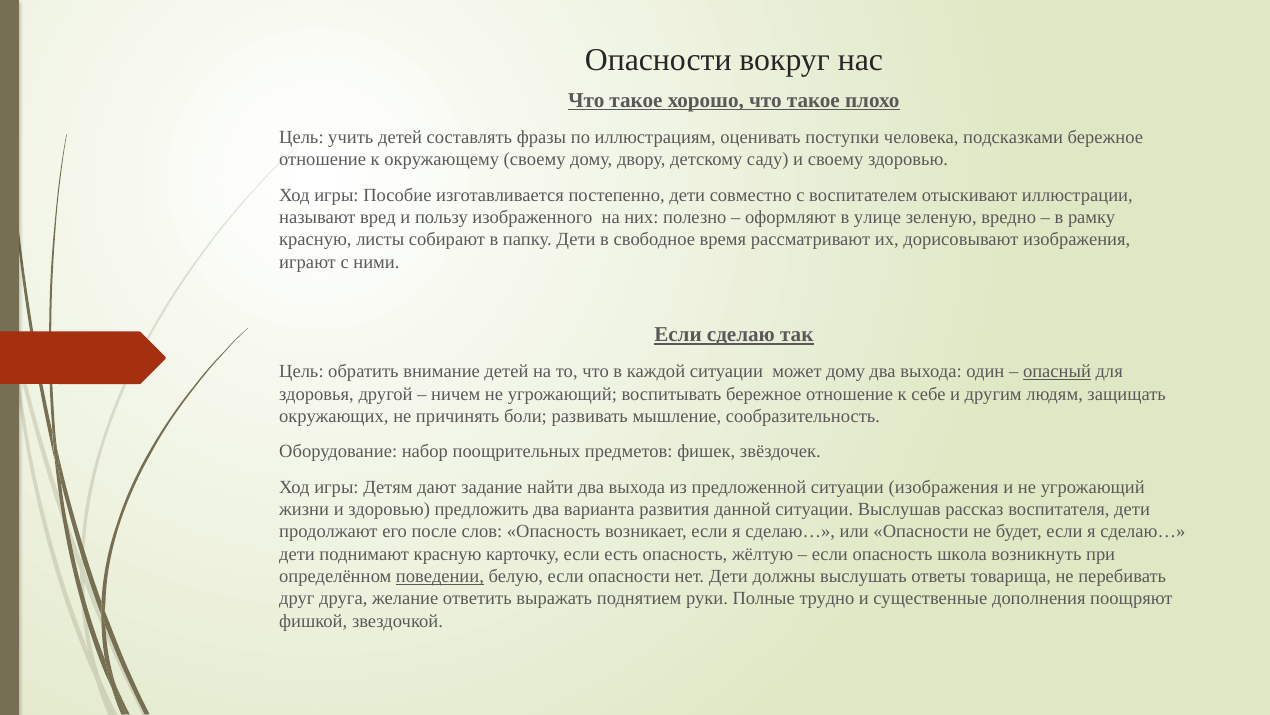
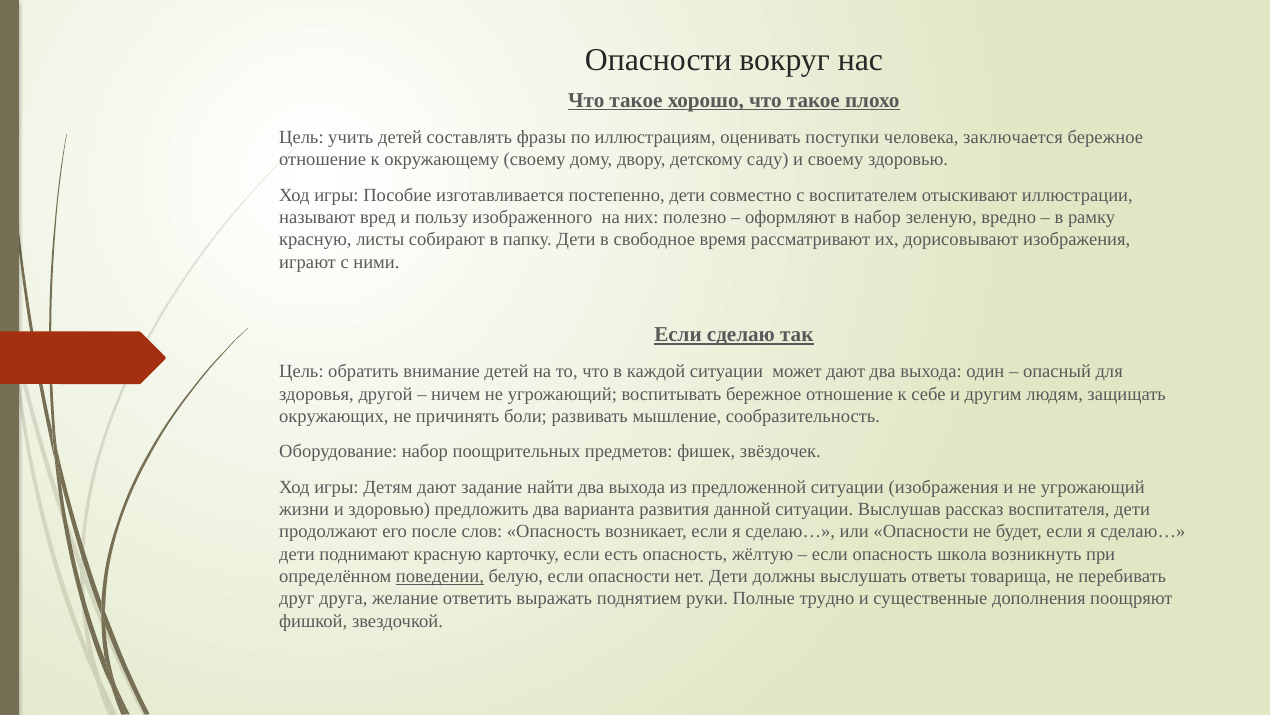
подсказками: подсказками -> заключается
в улице: улице -> набор
может дому: дому -> дают
опасный underline: present -> none
